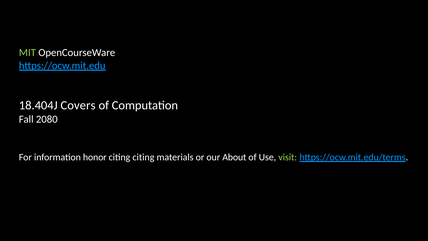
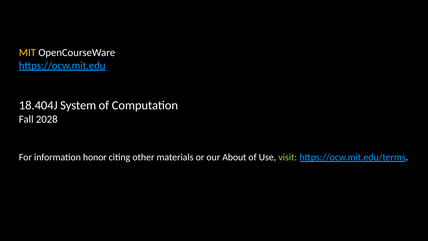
MIT colour: light green -> yellow
Covers: Covers -> System
2080: 2080 -> 2028
citing citing: citing -> other
